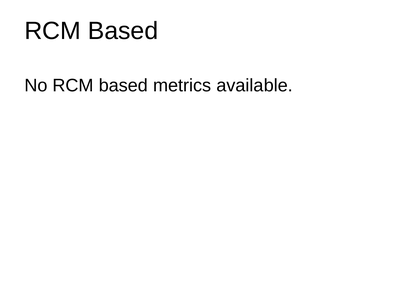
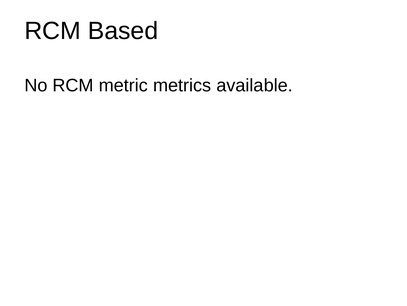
No RCM based: based -> metric
